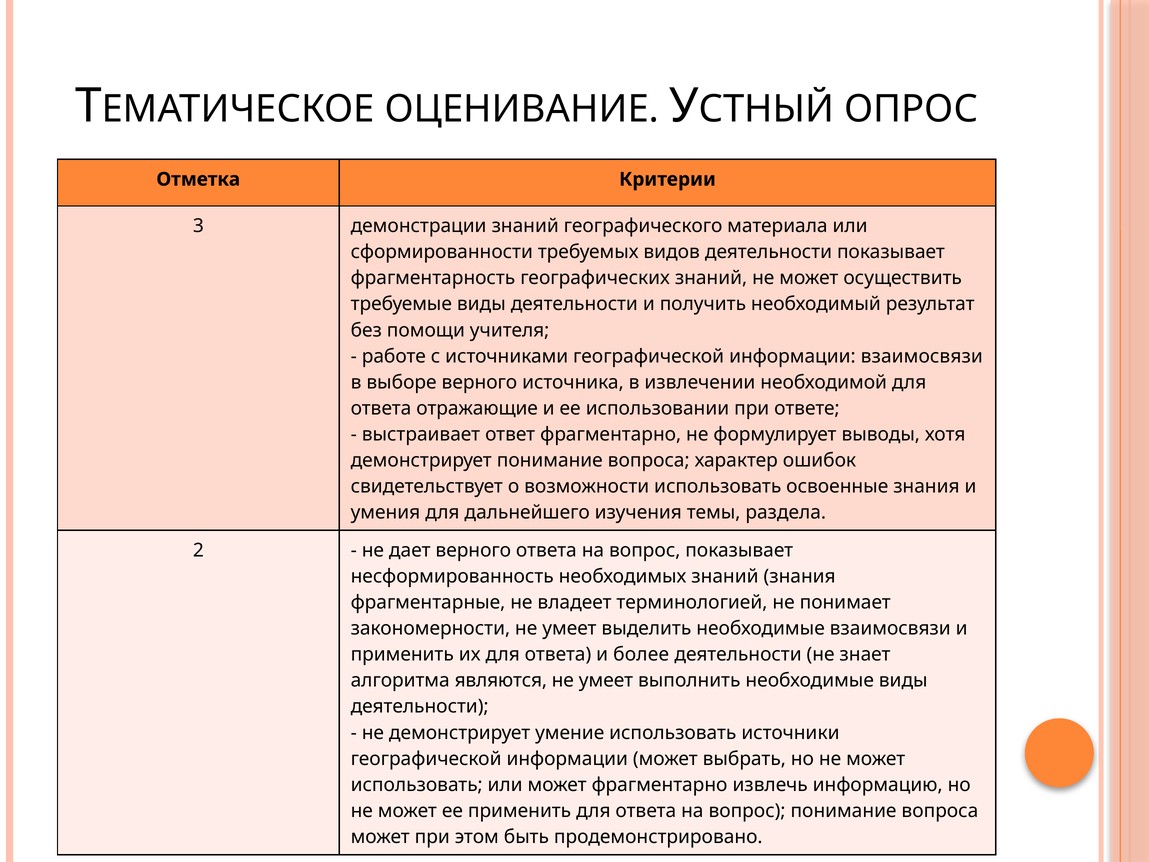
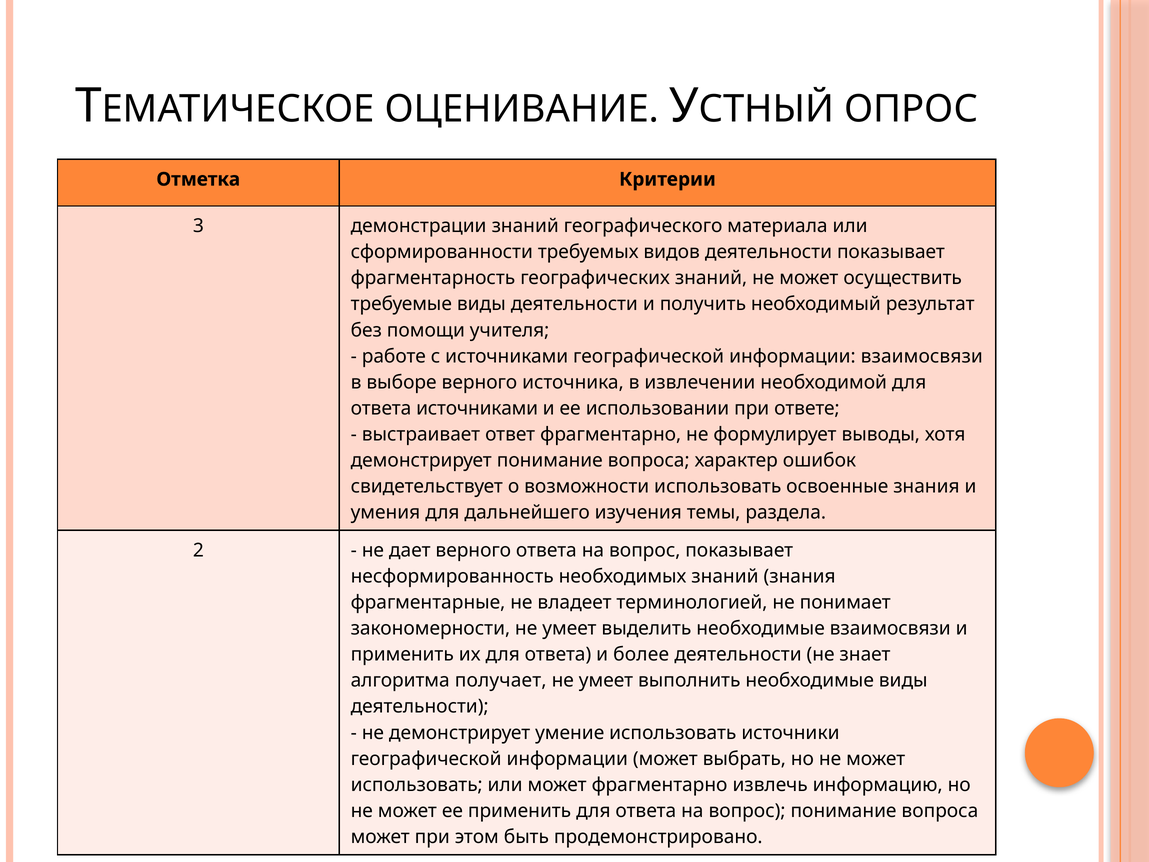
ответа отражающие: отражающие -> источниками
являются: являются -> получает
